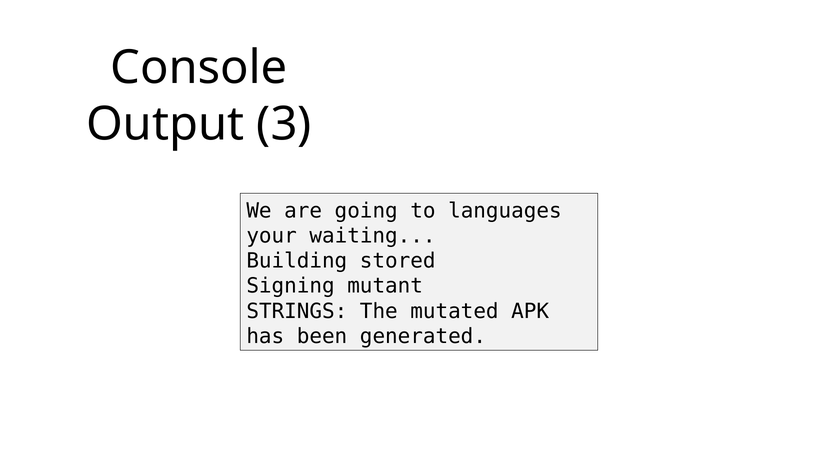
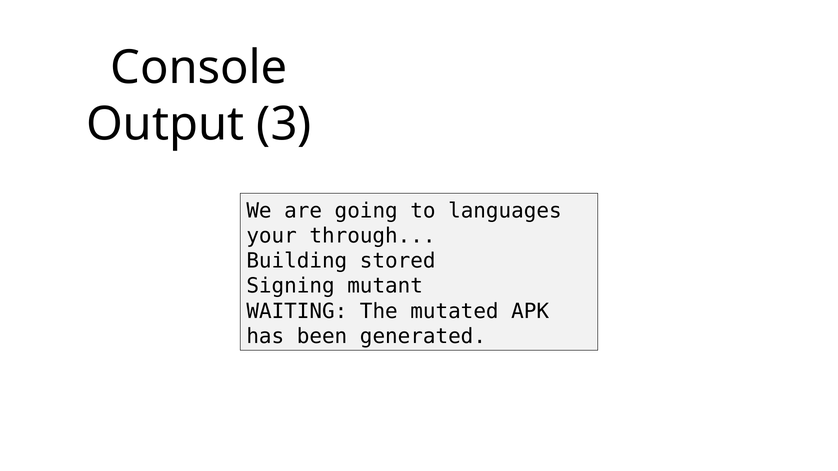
waiting: waiting -> through
STRINGS: STRINGS -> WAITING
